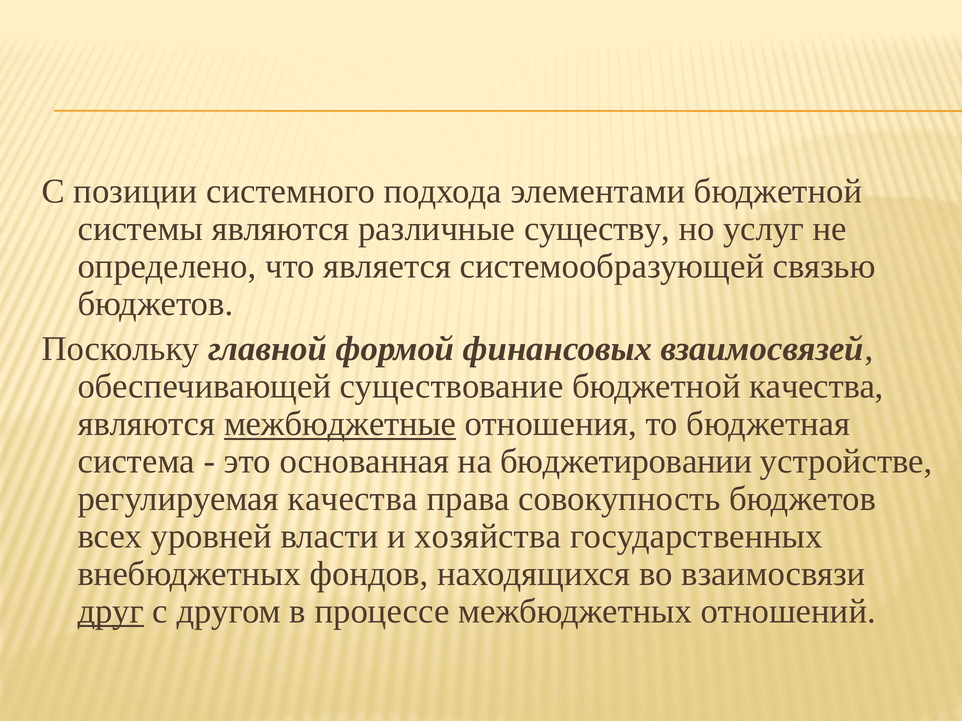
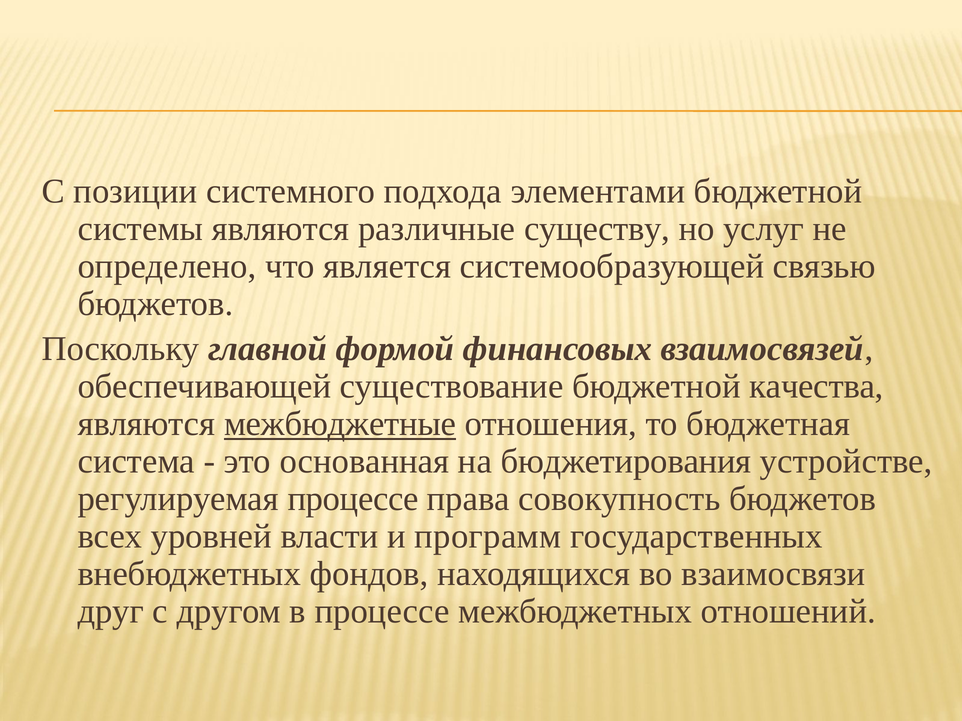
бюджетировании: бюджетировании -> бюджетирования
регулируемая качества: качества -> процессе
хозяйства: хозяйства -> программ
друг underline: present -> none
